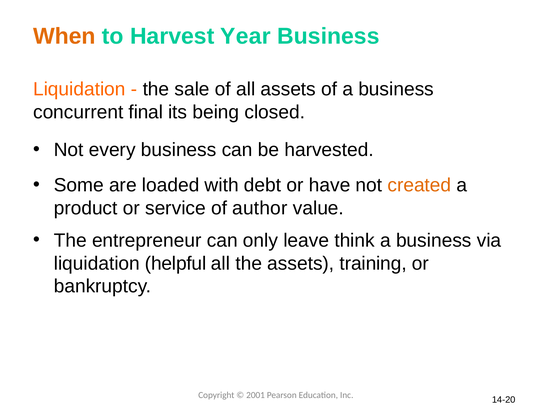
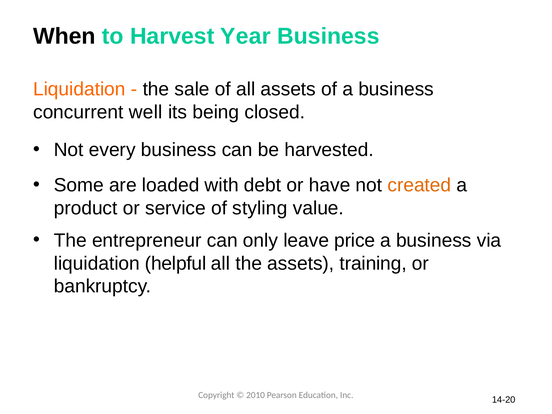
When colour: orange -> black
final: final -> well
author: author -> styling
think: think -> price
2001: 2001 -> 2010
